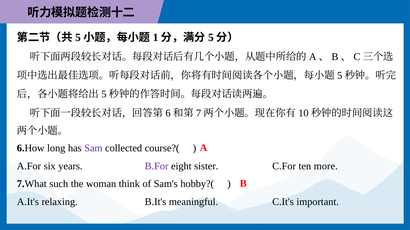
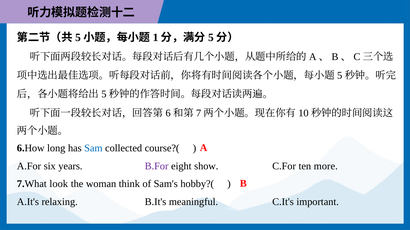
Sam colour: purple -> blue
sister: sister -> show
such: such -> look
